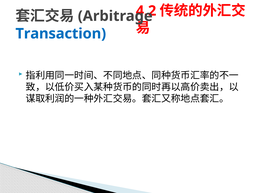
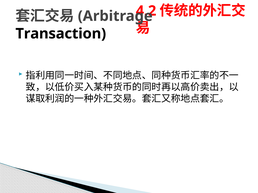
Transaction colour: blue -> black
